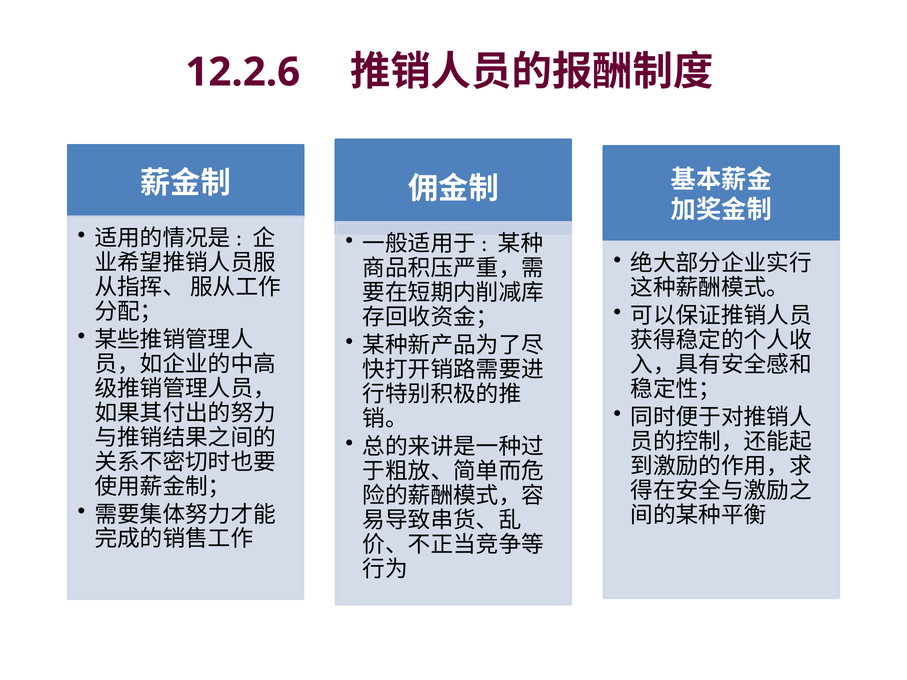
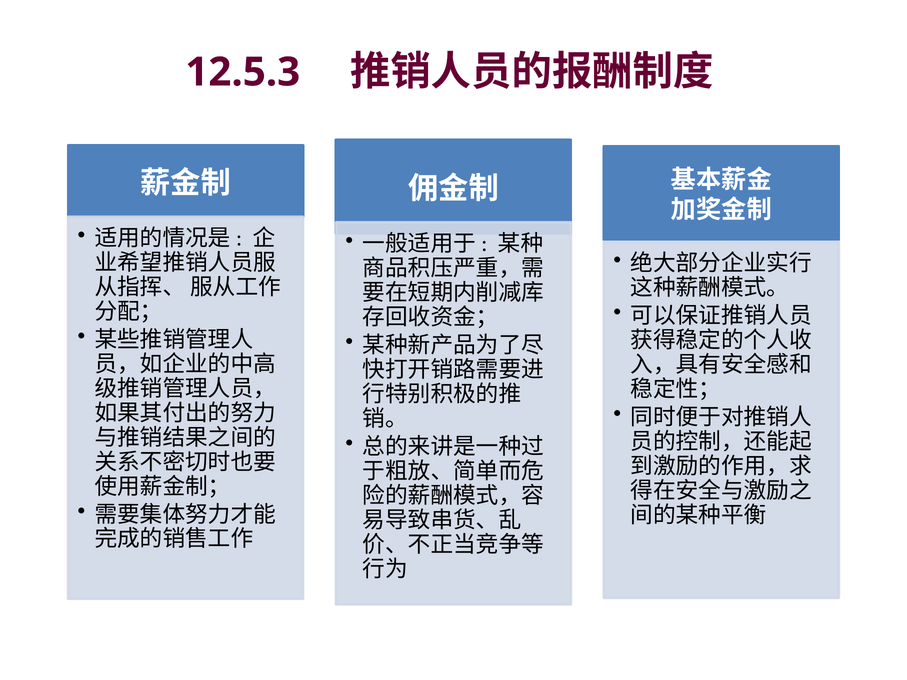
12.2.6: 12.2.6 -> 12.5.3
